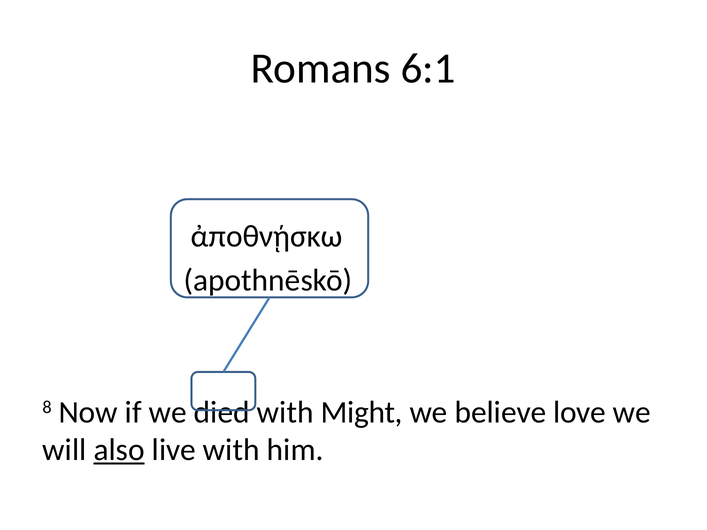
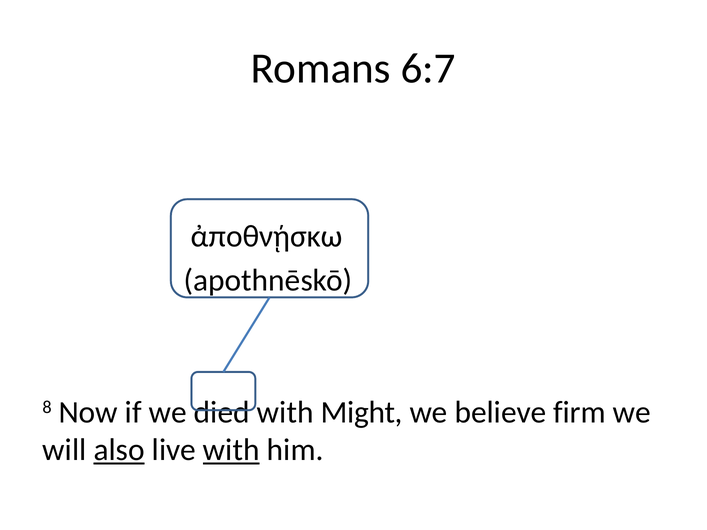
6:1: 6:1 -> 6:7
love: love -> firm
with at (231, 450) underline: none -> present
